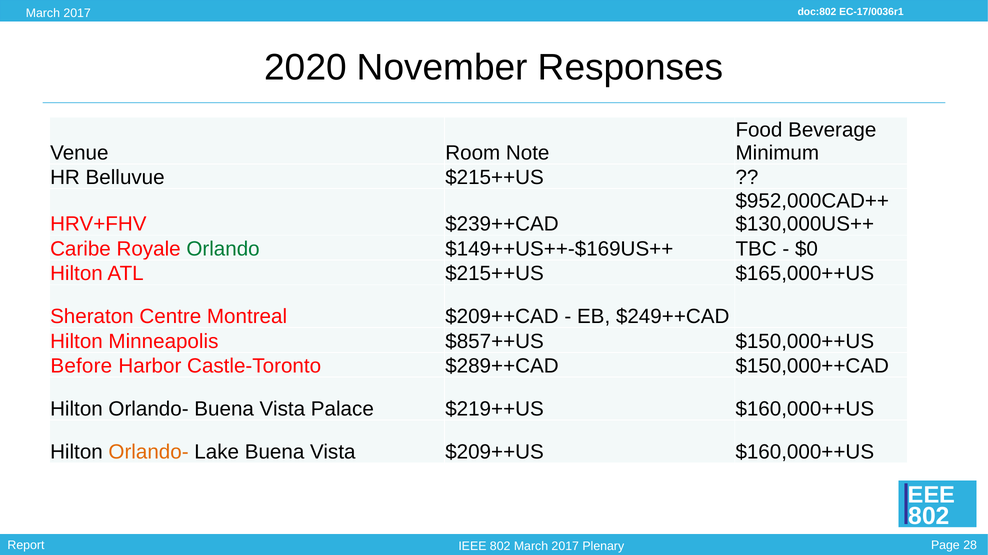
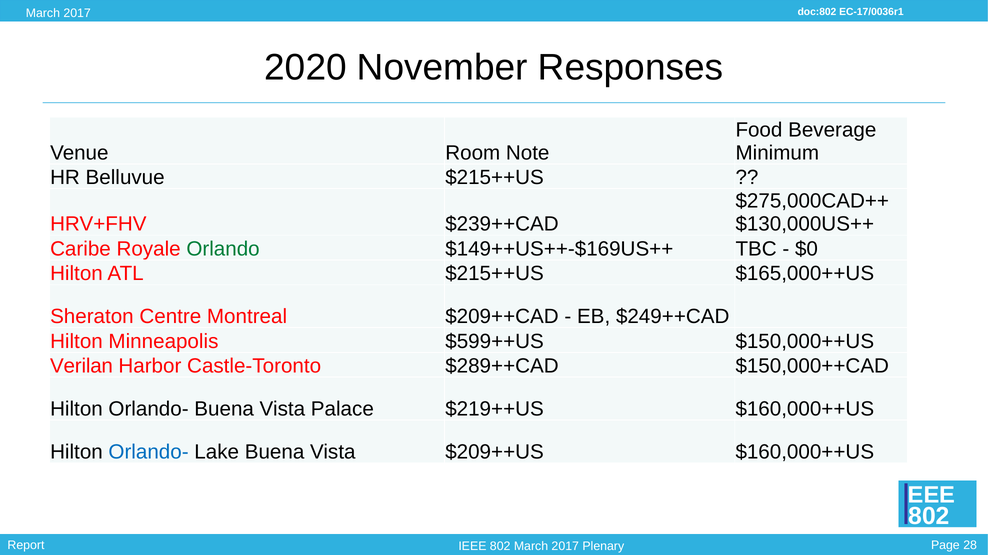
$952,000CAD++: $952,000CAD++ -> $275,000CAD++
$857++US: $857++US -> $599++US
Before: Before -> Verilan
Orlando- at (149, 452) colour: orange -> blue
